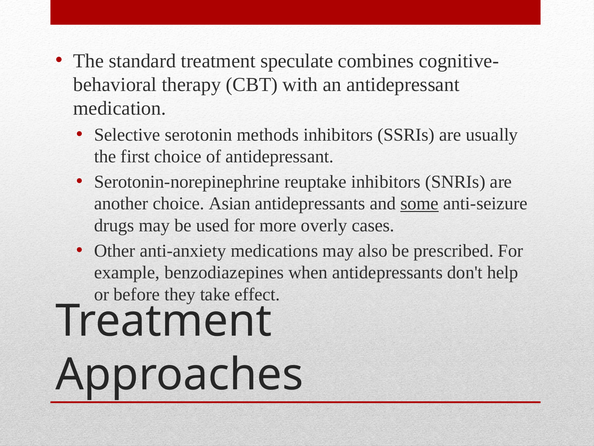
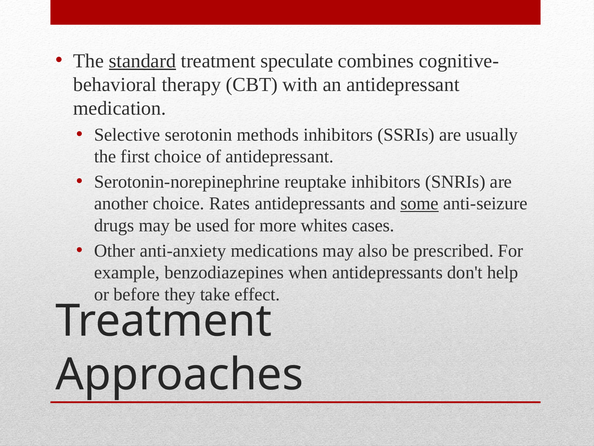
standard underline: none -> present
Asian: Asian -> Rates
overly: overly -> whites
